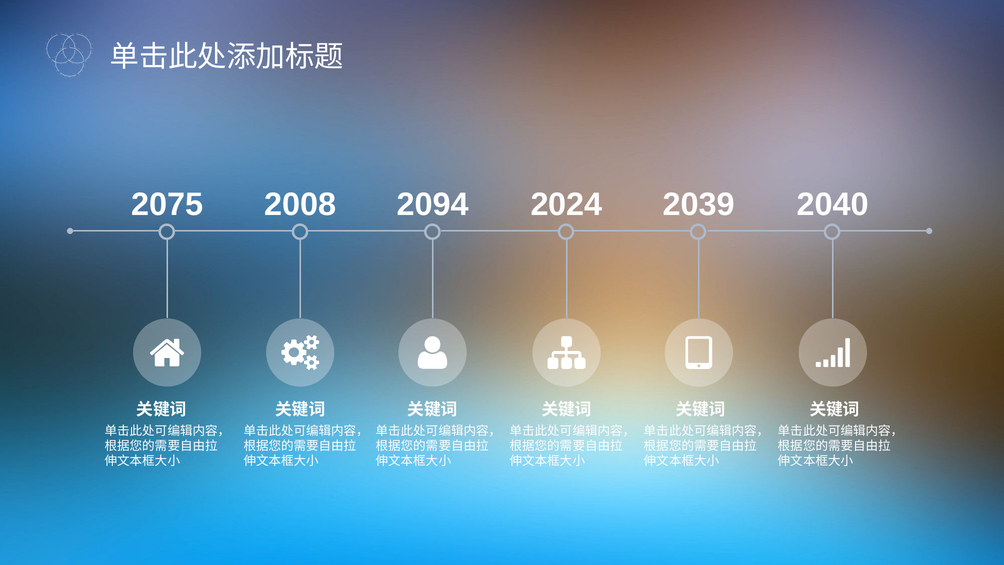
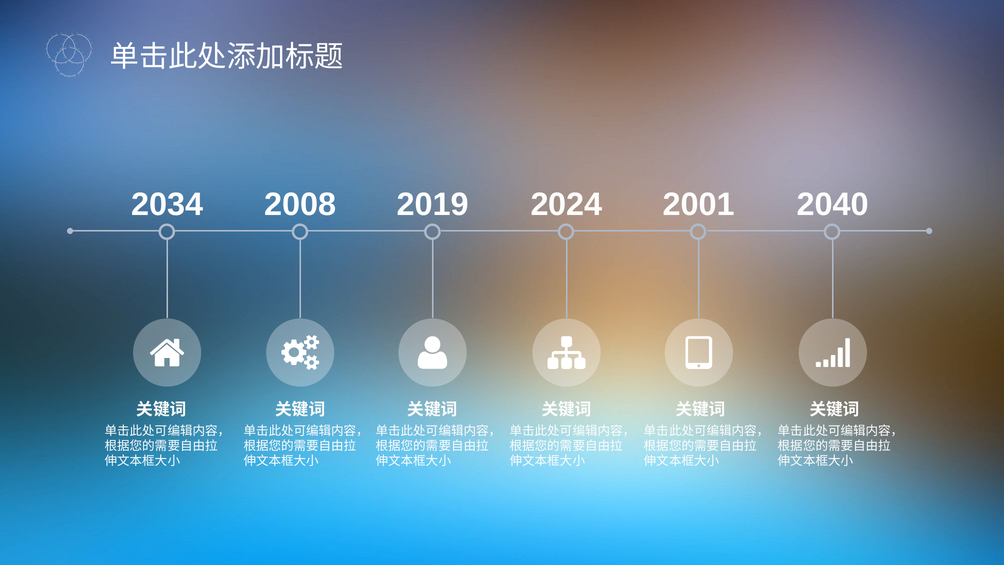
2075: 2075 -> 2034
2094: 2094 -> 2019
2039: 2039 -> 2001
